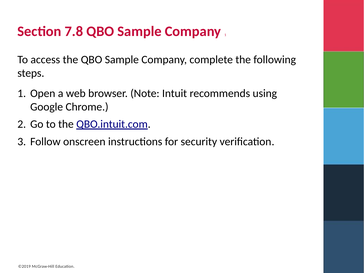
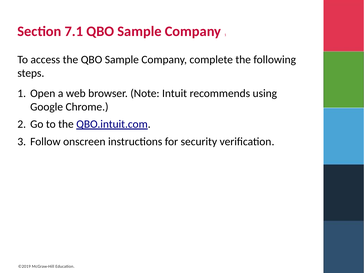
7.8: 7.8 -> 7.1
